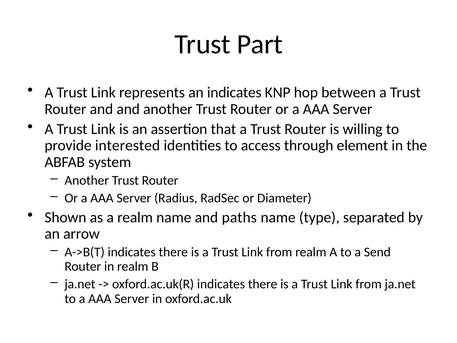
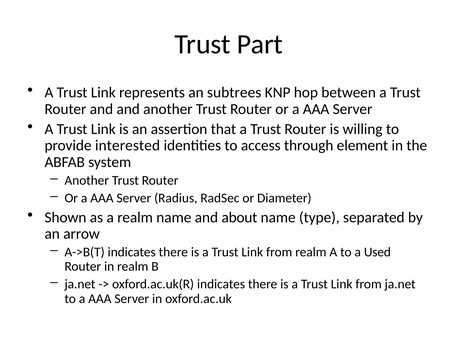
an indicates: indicates -> subtrees
paths: paths -> about
Send: Send -> Used
